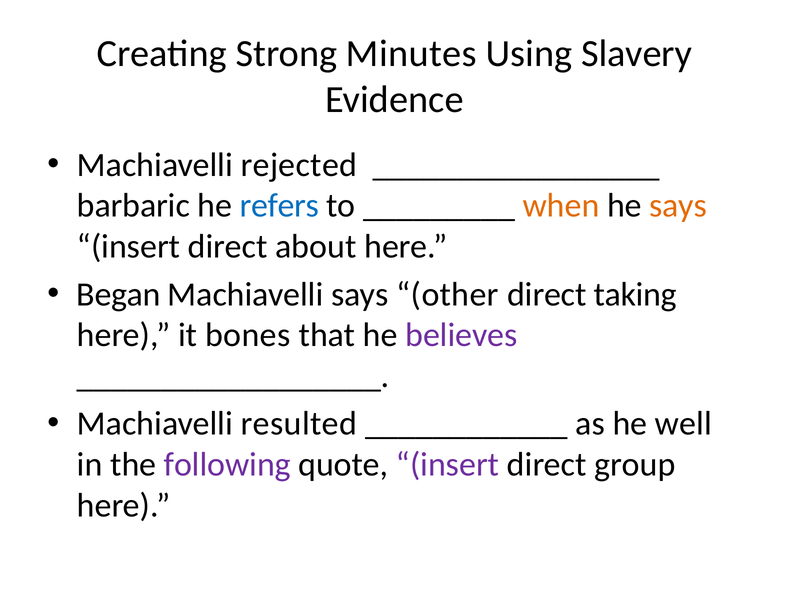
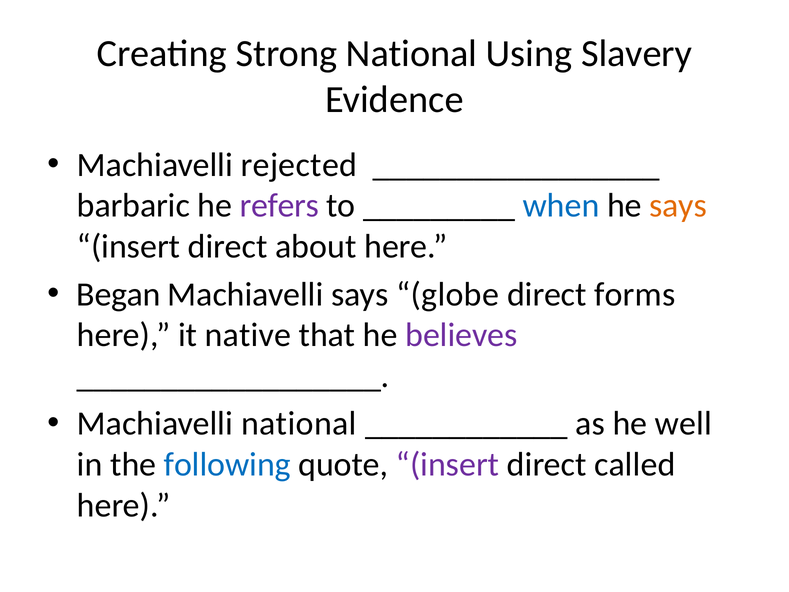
Strong Minutes: Minutes -> National
refers colour: blue -> purple
when colour: orange -> blue
other: other -> globe
taking: taking -> forms
bones: bones -> native
Machiavelli resulted: resulted -> national
following colour: purple -> blue
group: group -> called
